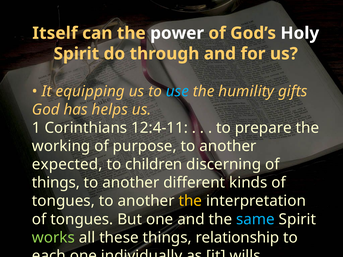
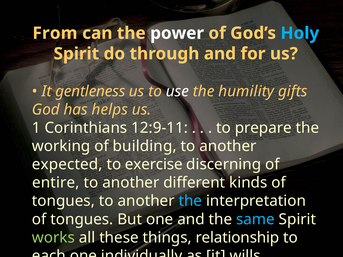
Itself: Itself -> From
Holy colour: white -> light blue
equipping: equipping -> gentleness
use colour: light blue -> white
12:4-11: 12:4-11 -> 12:9-11
purpose: purpose -> building
children: children -> exercise
things at (56, 183): things -> entire
the at (190, 201) colour: yellow -> light blue
